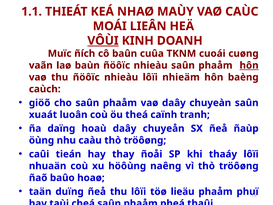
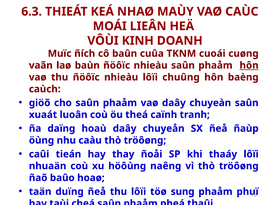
1.1: 1.1 -> 6.3
VÔÙI underline: present -> none
nhieäm: nhieäm -> chuûng
lieäu: lieäu -> sung
